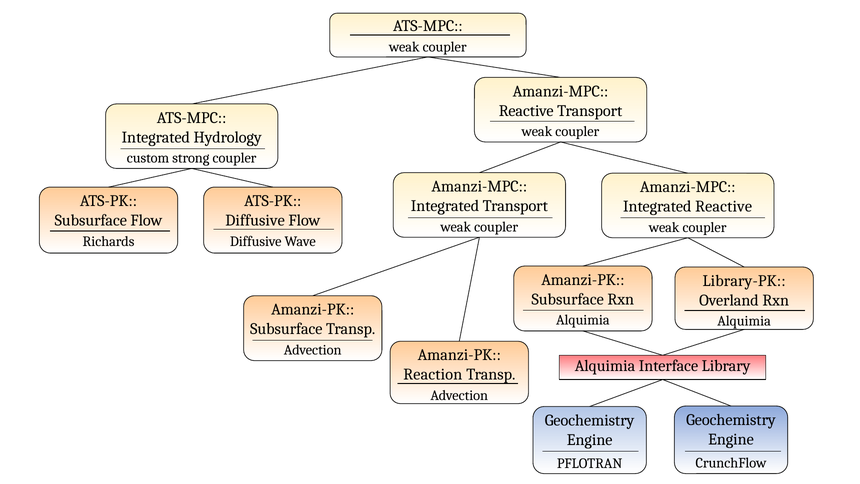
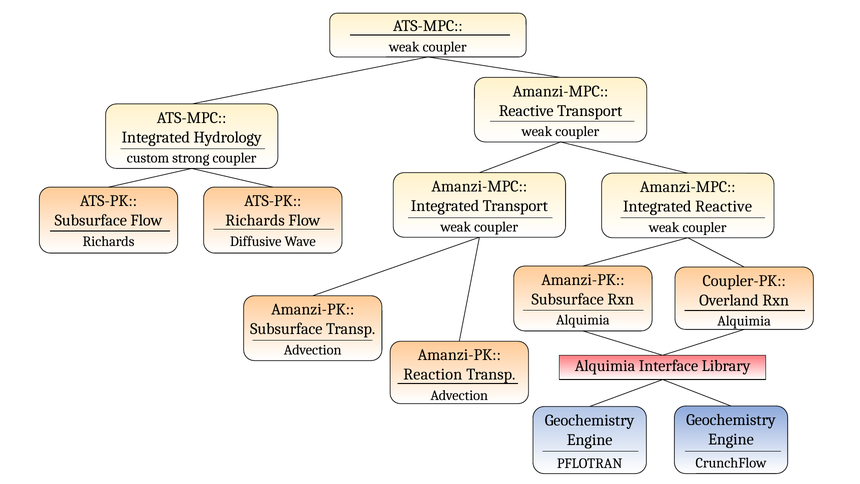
Diffusive at (255, 220): Diffusive -> Richards
Library-PK: Library-PK -> Coupler-PK
